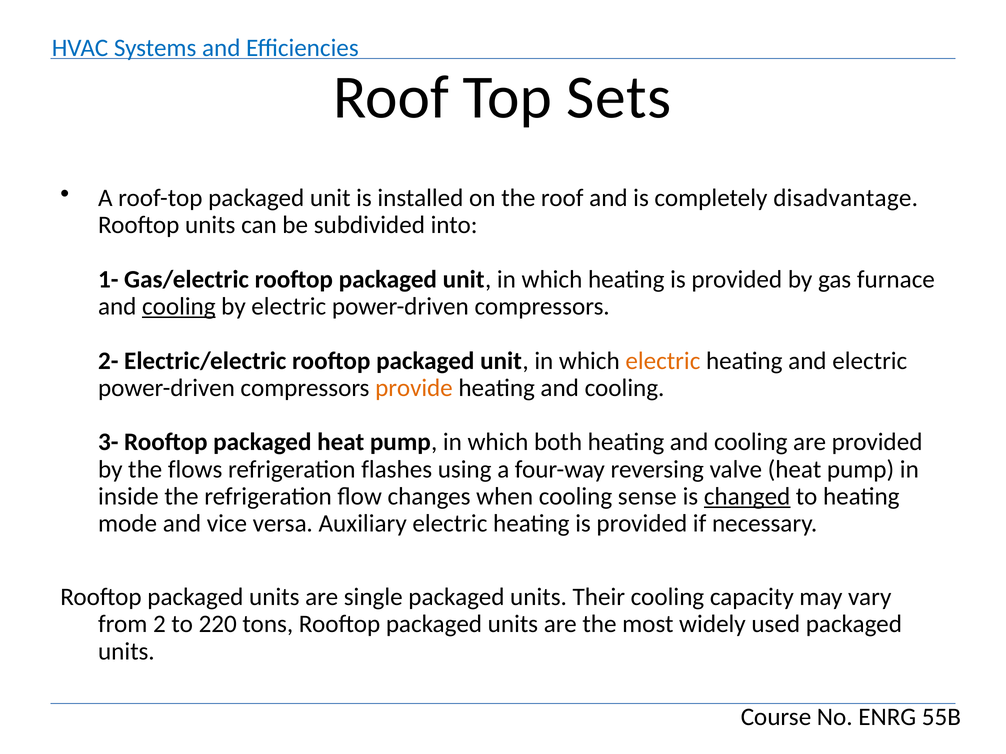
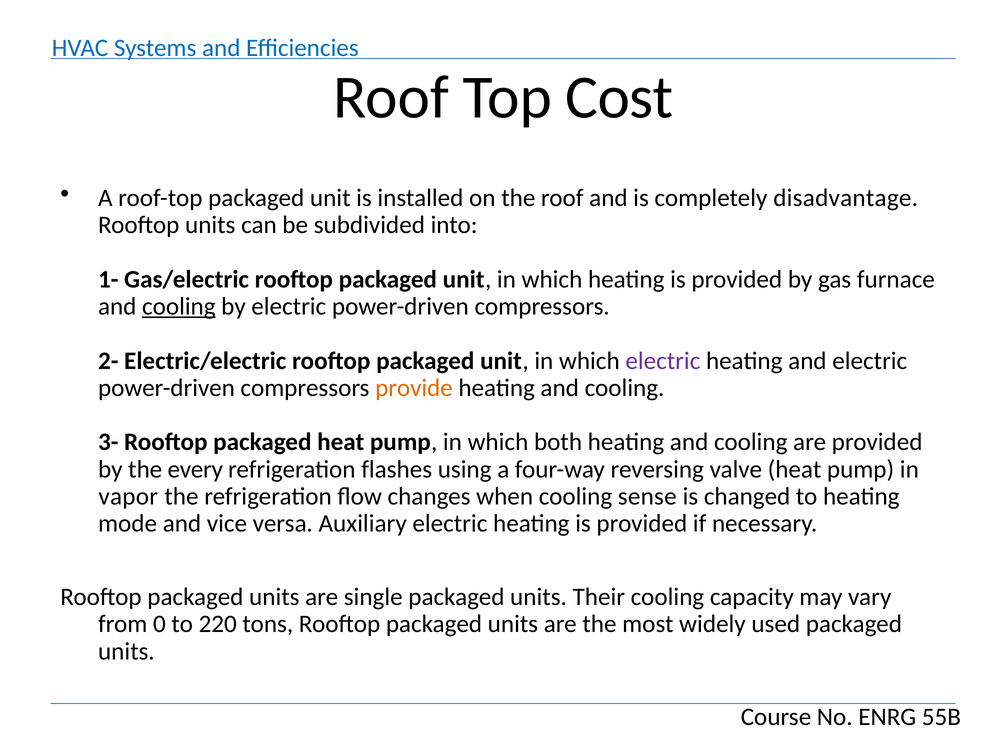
Sets: Sets -> Cost
electric at (663, 361) colour: orange -> purple
flows: flows -> every
inside: inside -> vapor
changed underline: present -> none
2: 2 -> 0
